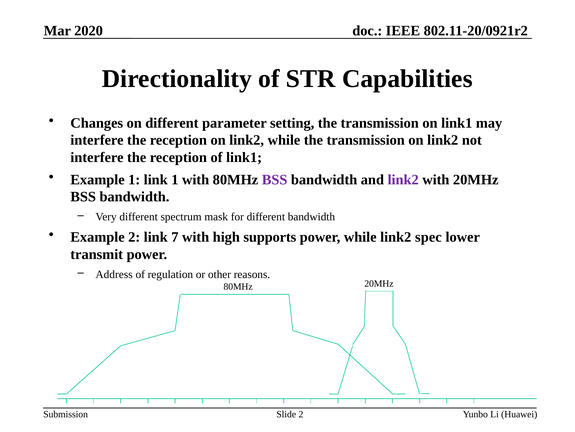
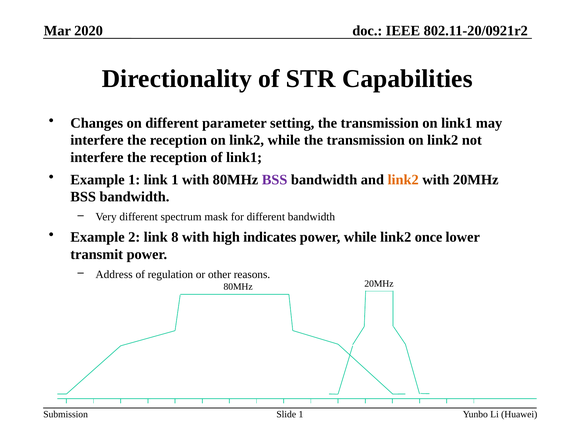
link2 at (403, 179) colour: purple -> orange
7: 7 -> 8
supports: supports -> indicates
spec: spec -> once
Slide 2: 2 -> 1
